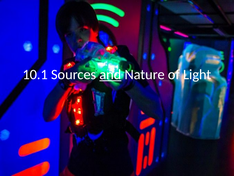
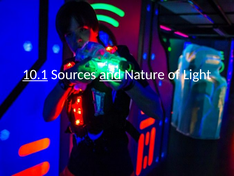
10.1 underline: none -> present
